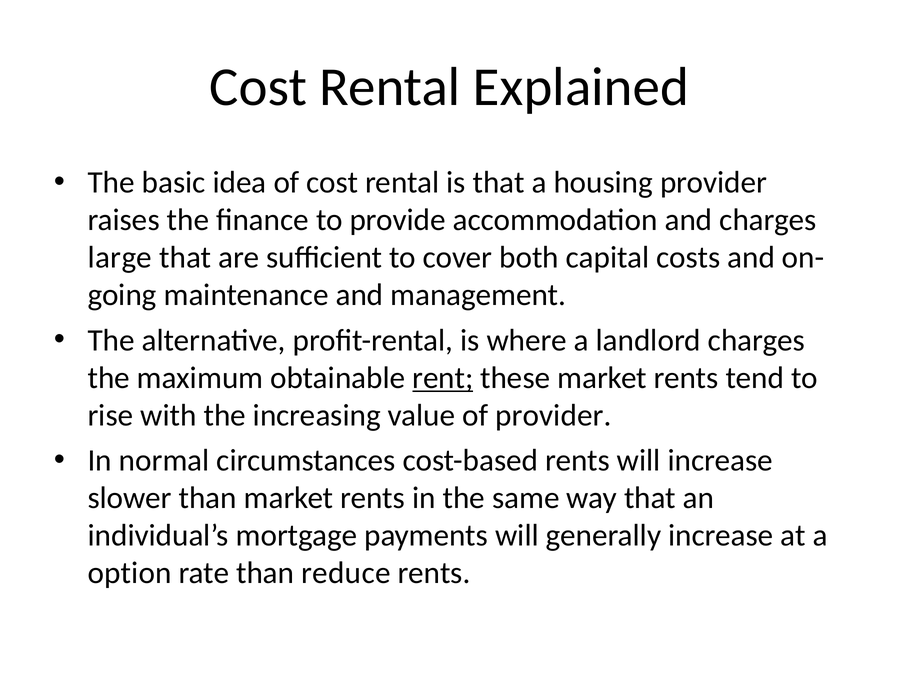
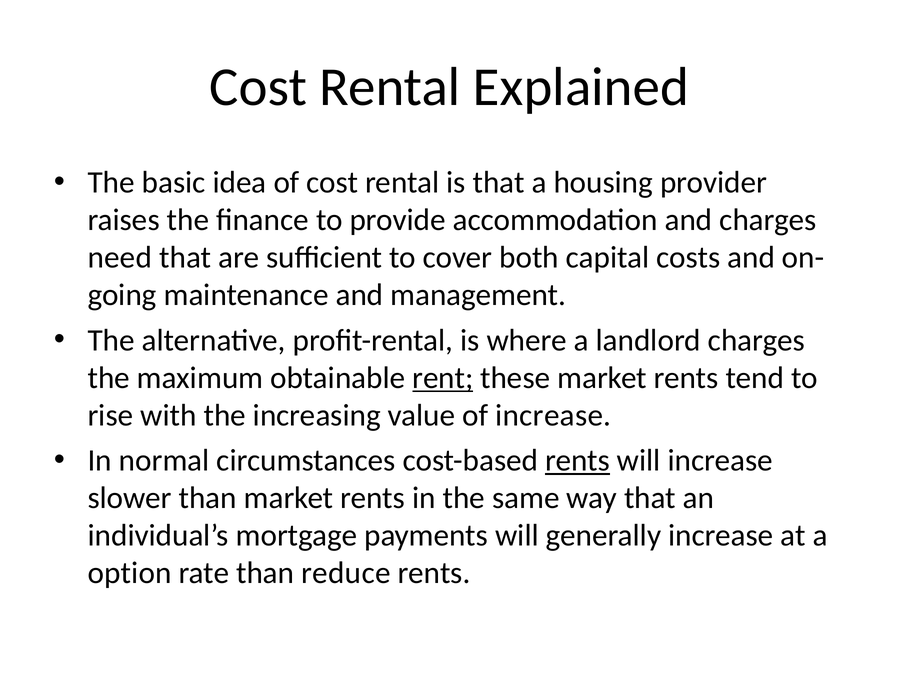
large: large -> need
of provider: provider -> increase
rents at (578, 461) underline: none -> present
